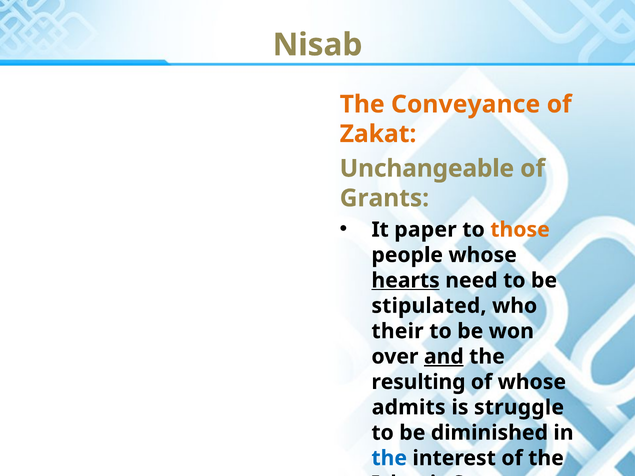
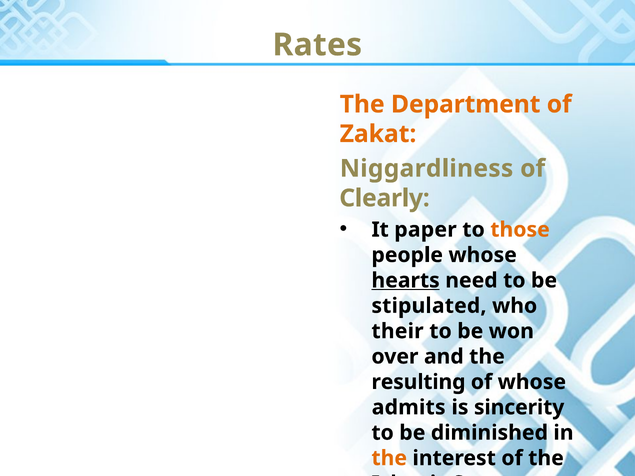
Nisab: Nisab -> Rates
Conveyance: Conveyance -> Department
Unchangeable: Unchangeable -> Niggardliness
Grants: Grants -> Clearly
and underline: present -> none
struggle: struggle -> sincerity
the at (389, 458) colour: blue -> orange
